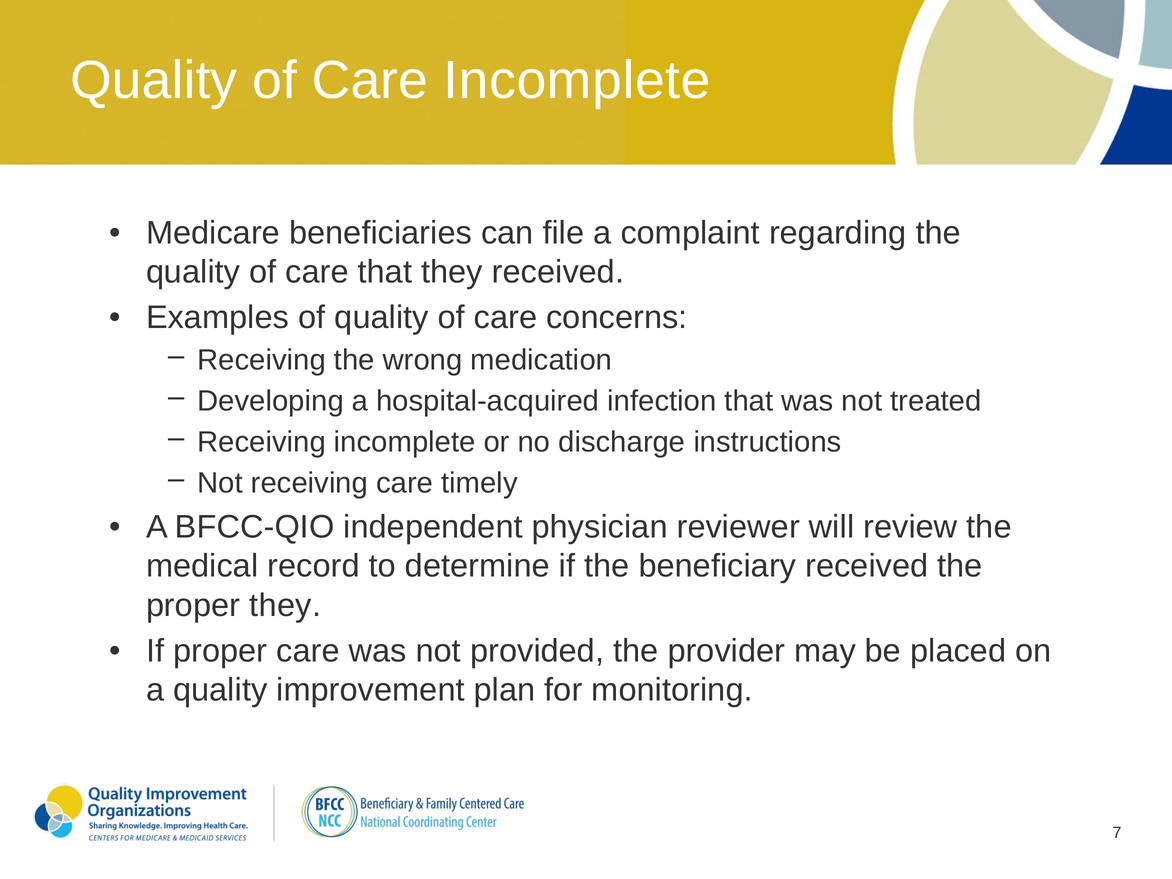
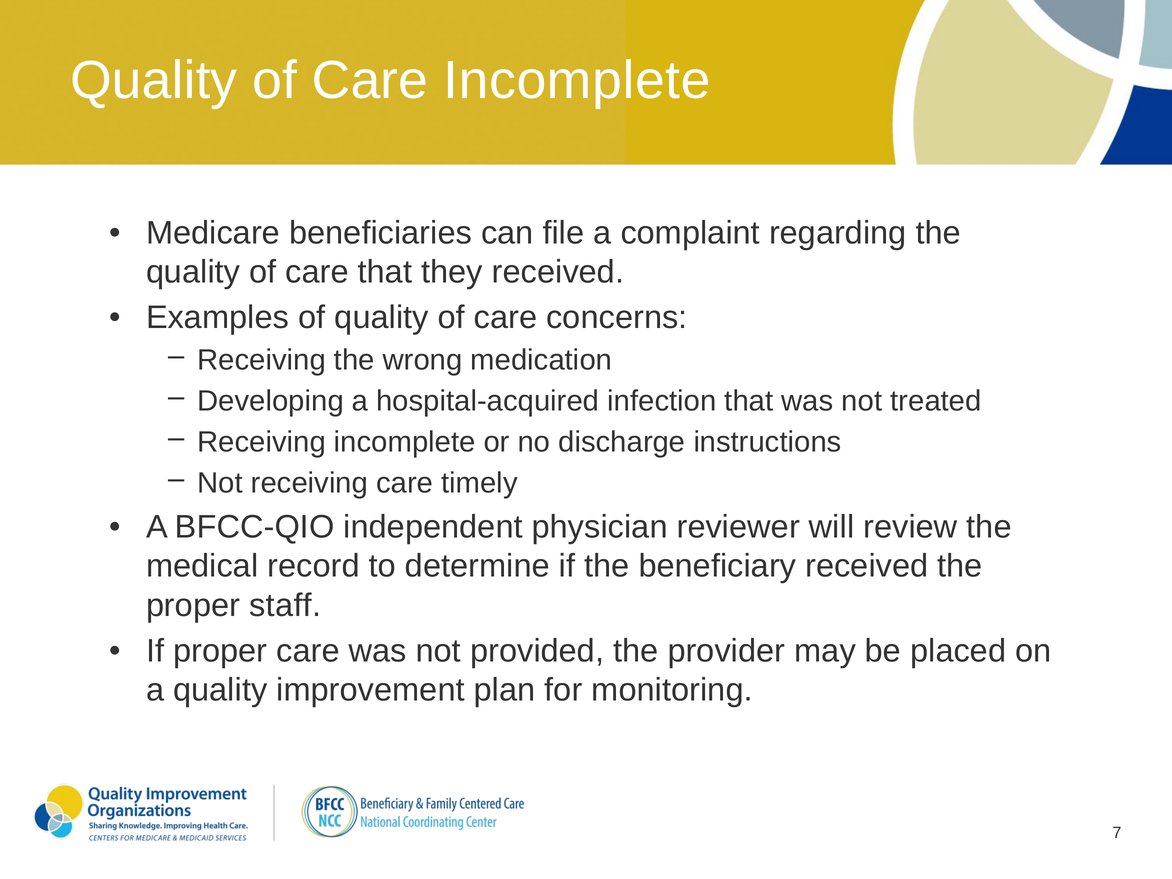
proper they: they -> staff
